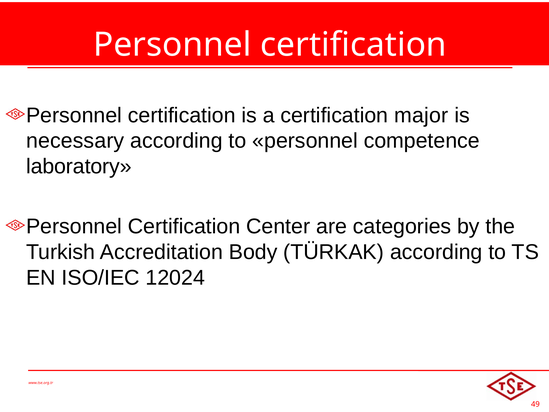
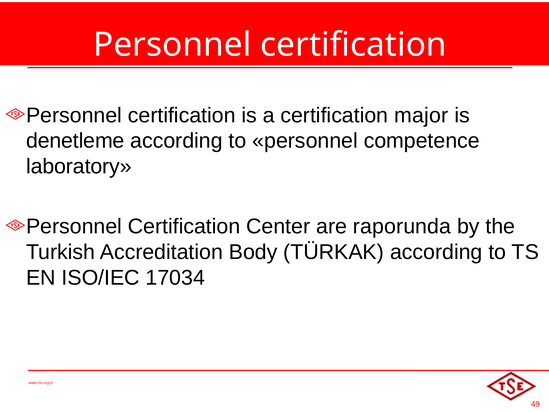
necessary: necessary -> denetleme
categories: categories -> raporunda
12024: 12024 -> 17034
